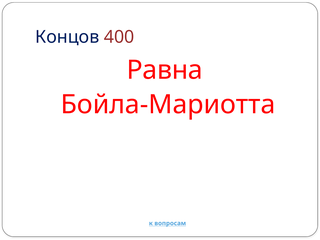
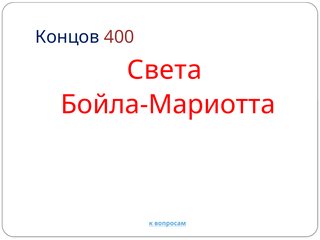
Равна: Равна -> Света
